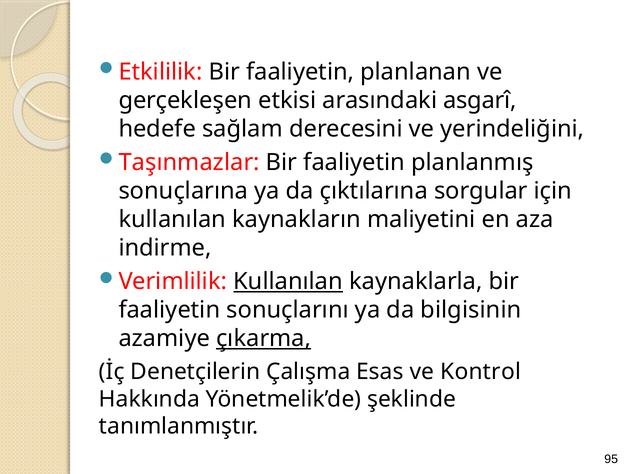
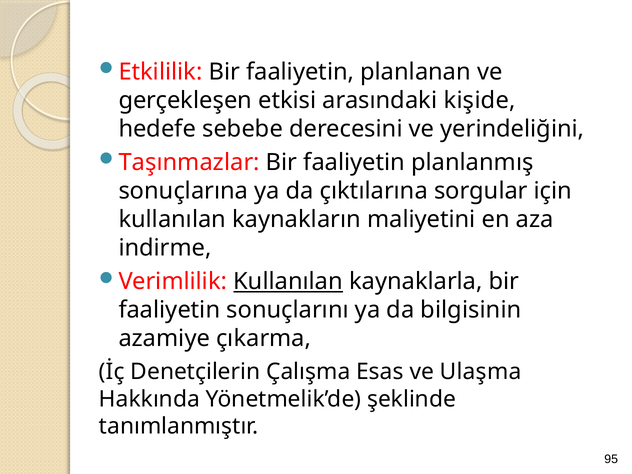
asgarî: asgarî -> kişide
sağlam: sağlam -> sebebe
çıkarma underline: present -> none
Kontrol: Kontrol -> Ulaşma
